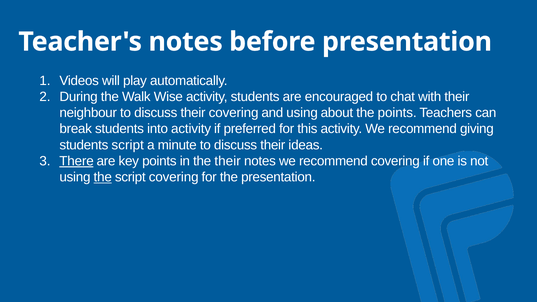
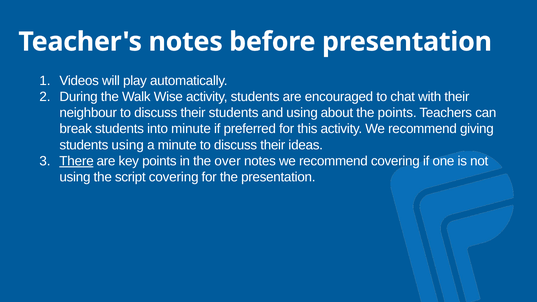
their covering: covering -> students
into activity: activity -> minute
students script: script -> using
the their: their -> over
the at (103, 177) underline: present -> none
